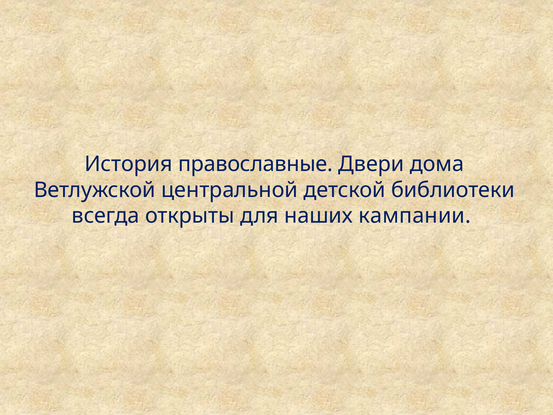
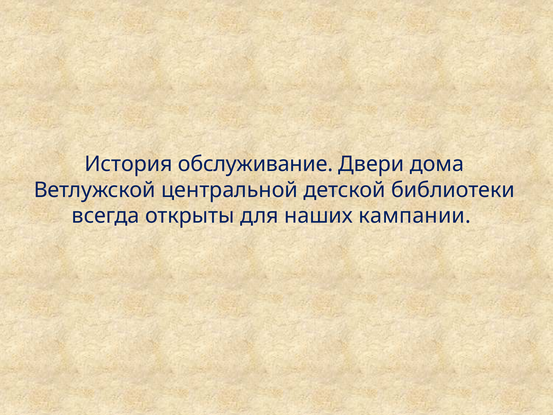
православные: православные -> обслуживание
